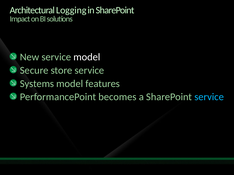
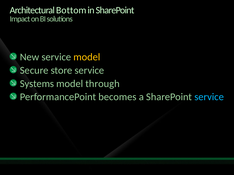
Logging: Logging -> Bottom
model at (87, 57) colour: white -> yellow
features: features -> through
